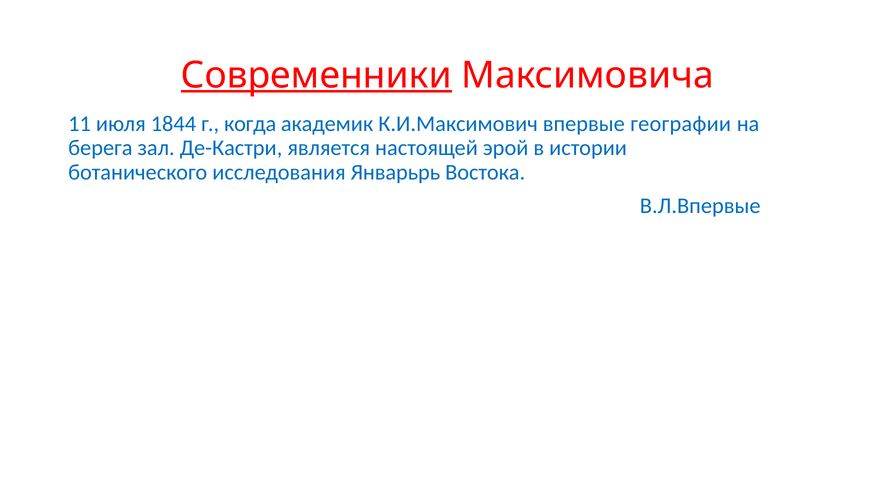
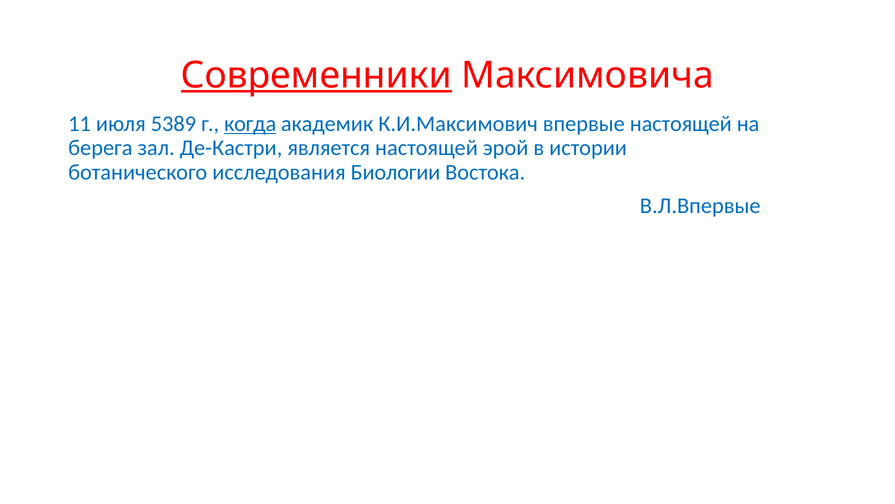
1844: 1844 -> 5389
когда underline: none -> present
впервые географии: географии -> настоящей
Январьрь: Январьрь -> Биологии
